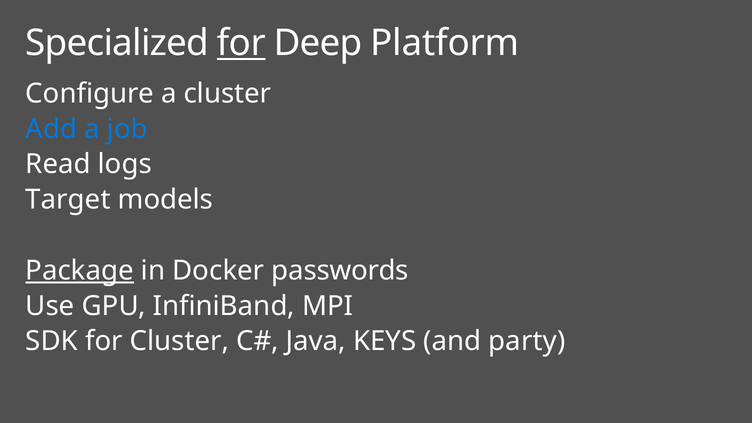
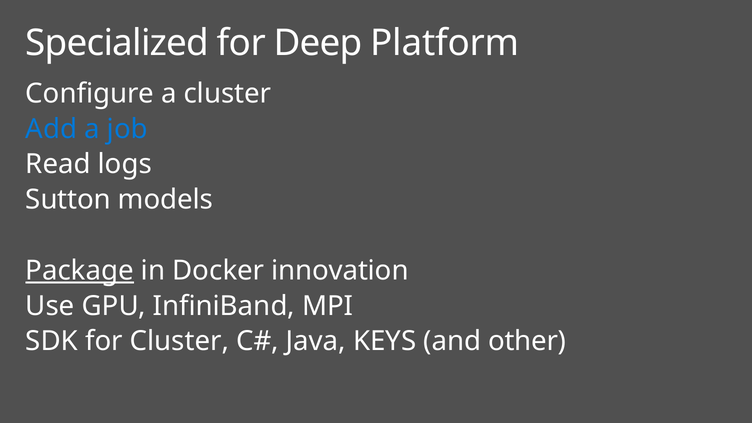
for at (241, 43) underline: present -> none
Target: Target -> Sutton
passwords: passwords -> innovation
party: party -> other
